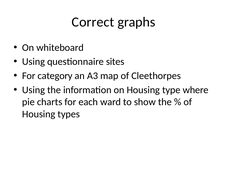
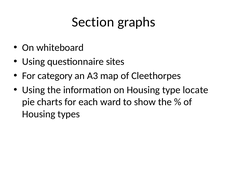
Correct: Correct -> Section
where: where -> locate
